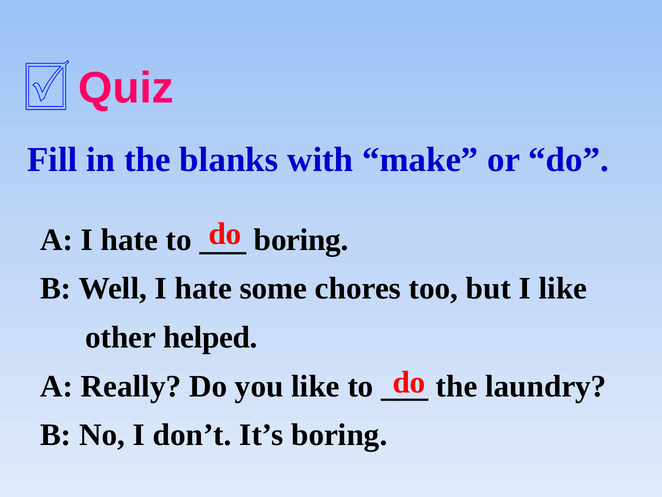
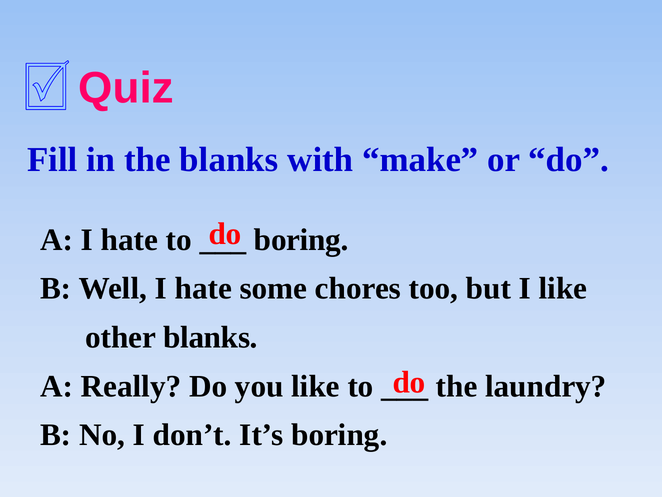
other helped: helped -> blanks
